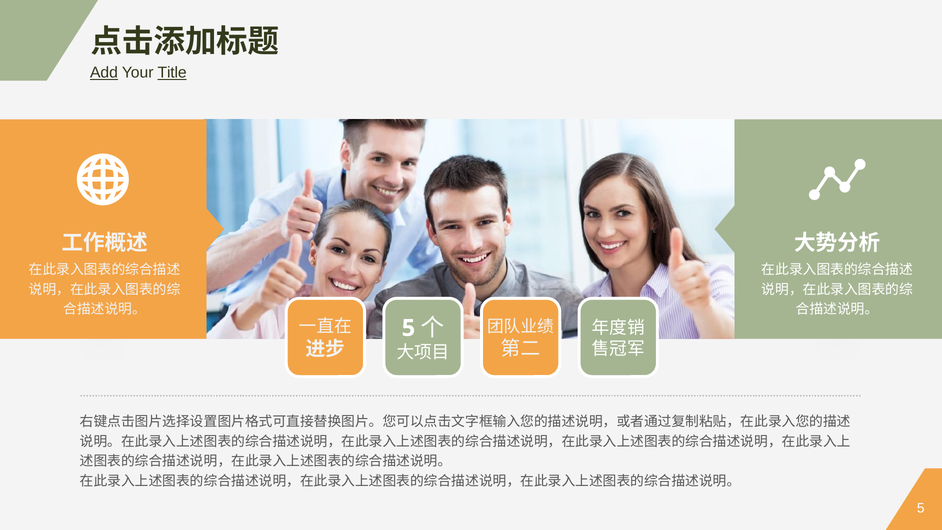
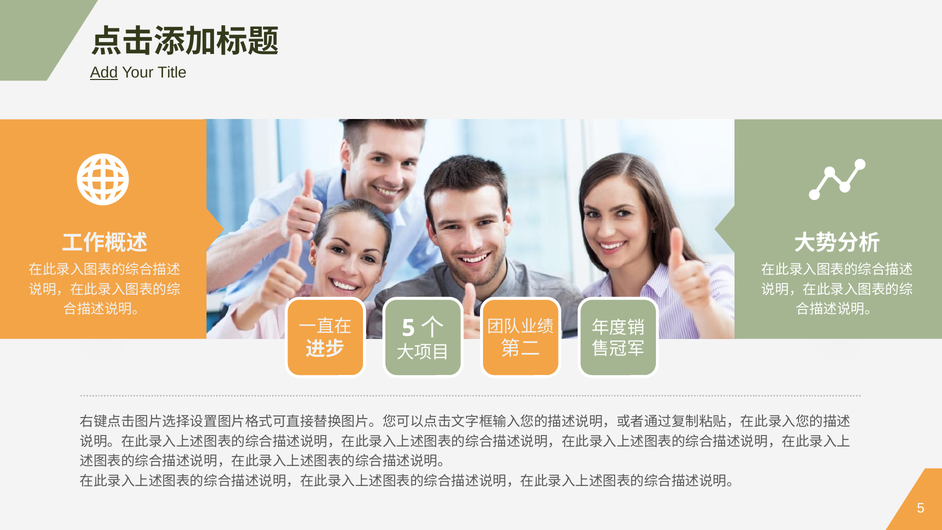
Title underline: present -> none
